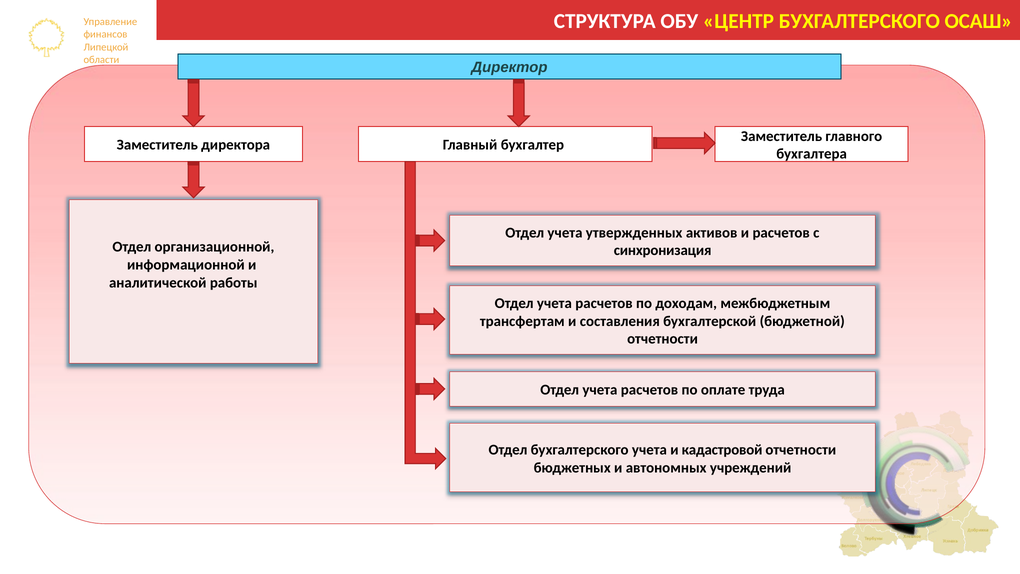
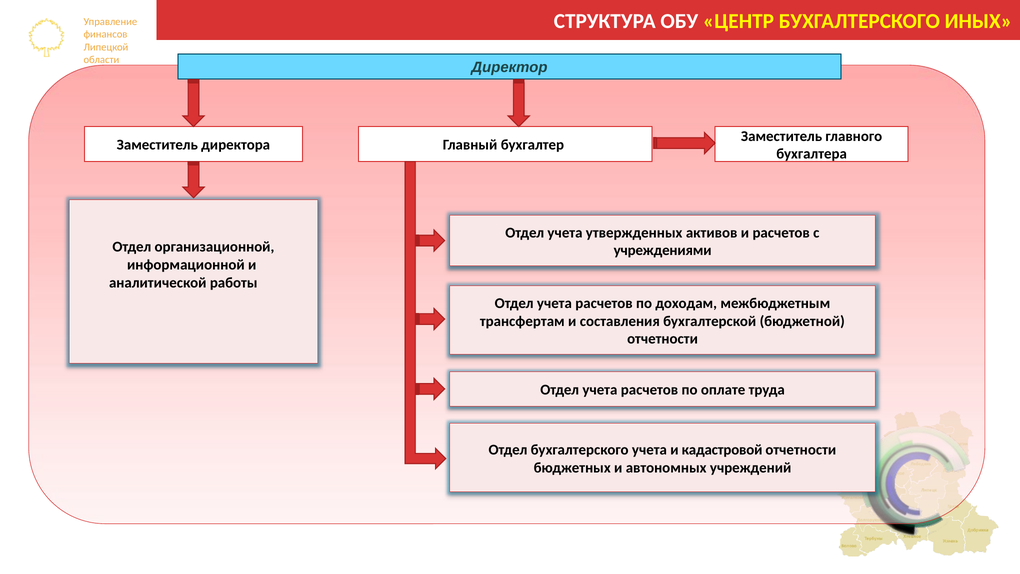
ОСАШ: ОСАШ -> ИНЫХ
синхронизация: синхронизация -> учреждениями
